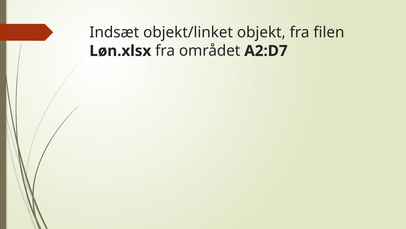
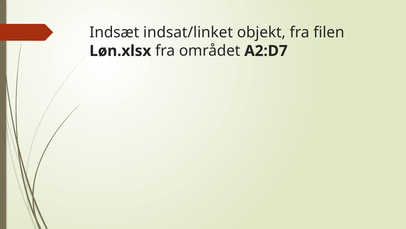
objekt/linket: objekt/linket -> indsat/linket
